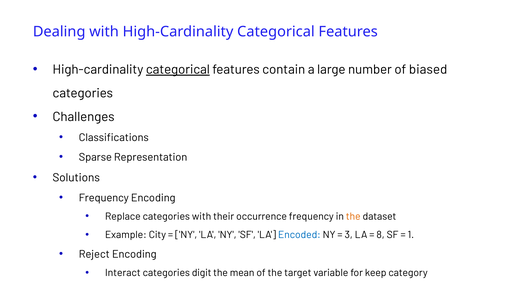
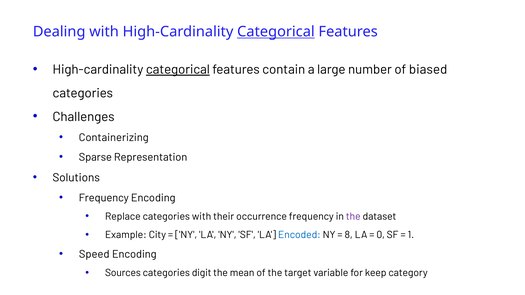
Categorical at (276, 32) underline: none -> present
Classifications: Classifications -> Containerizing
the at (353, 217) colour: orange -> purple
3: 3 -> 8
8: 8 -> 0
Reject: Reject -> Speed
Interact: Interact -> Sources
